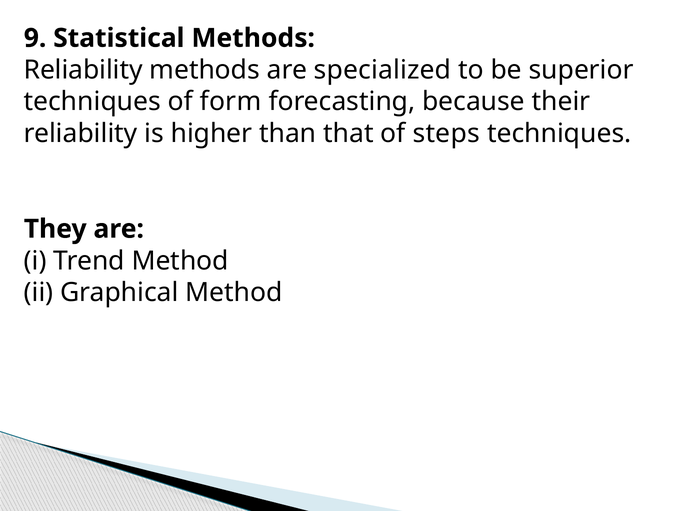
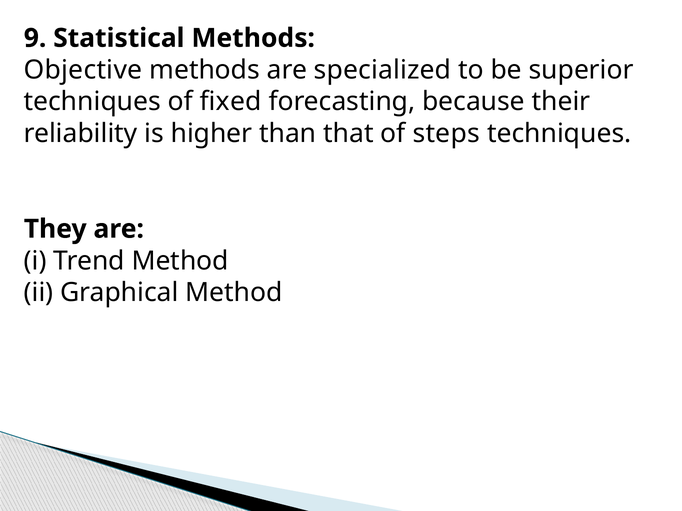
Reliability at (83, 70): Reliability -> Objective
form: form -> fixed
